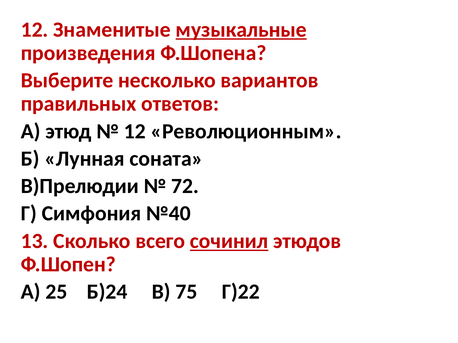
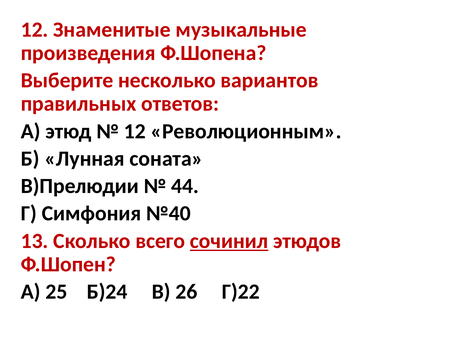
музыкальные underline: present -> none
72: 72 -> 44
75: 75 -> 26
